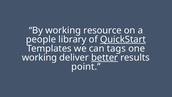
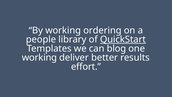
resource: resource -> ordering
tags: tags -> blog
better underline: present -> none
point: point -> effort
